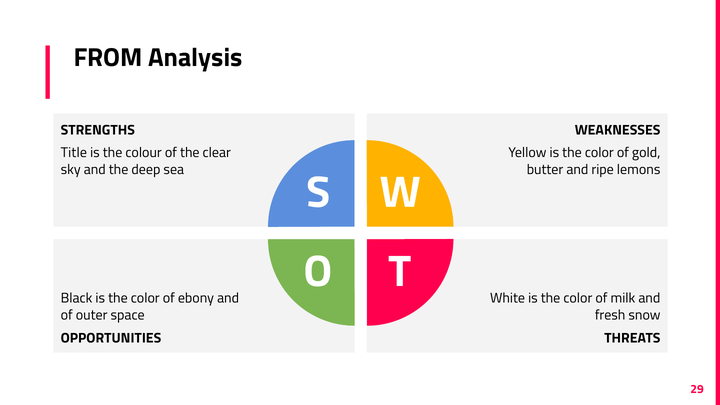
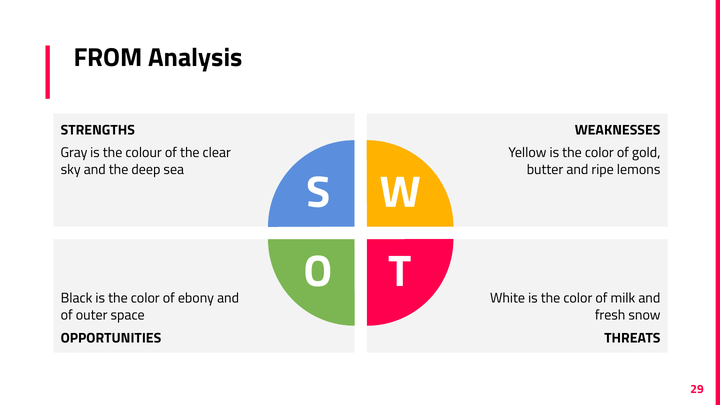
Title: Title -> Gray
